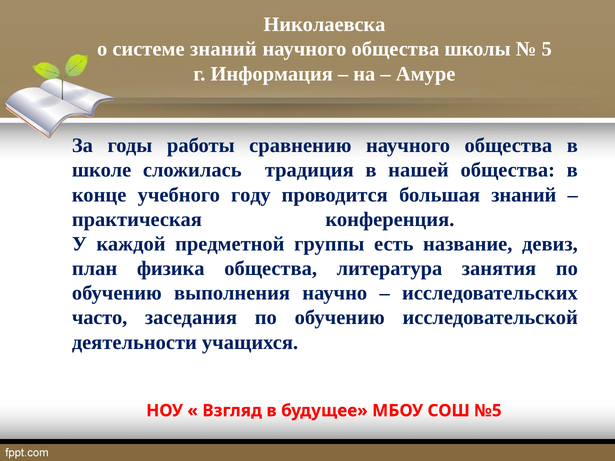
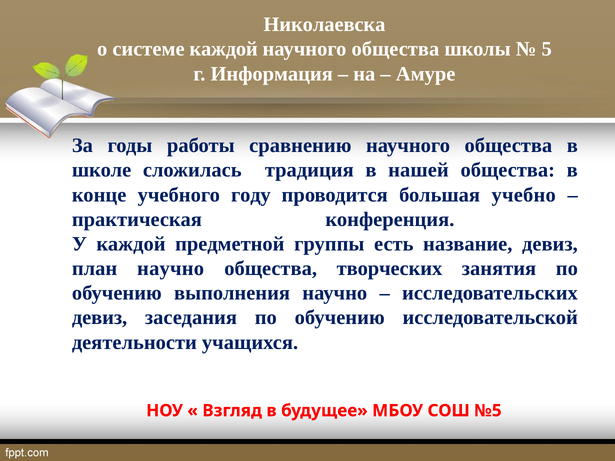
системе знаний: знаний -> каждой
большая знаний: знаний -> учебно
план физика: физика -> научно
литература: литература -> творческих
часто at (100, 318): часто -> девиз
